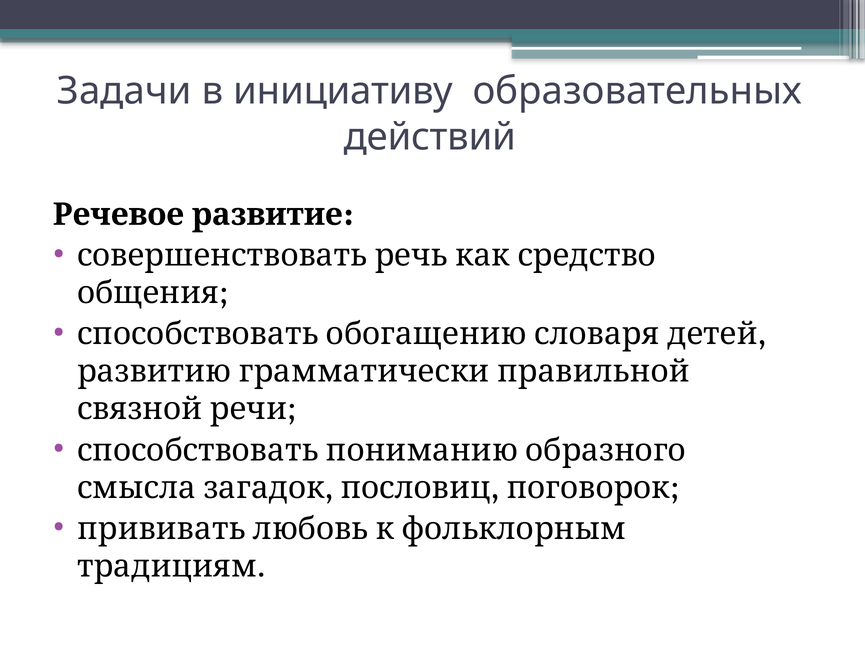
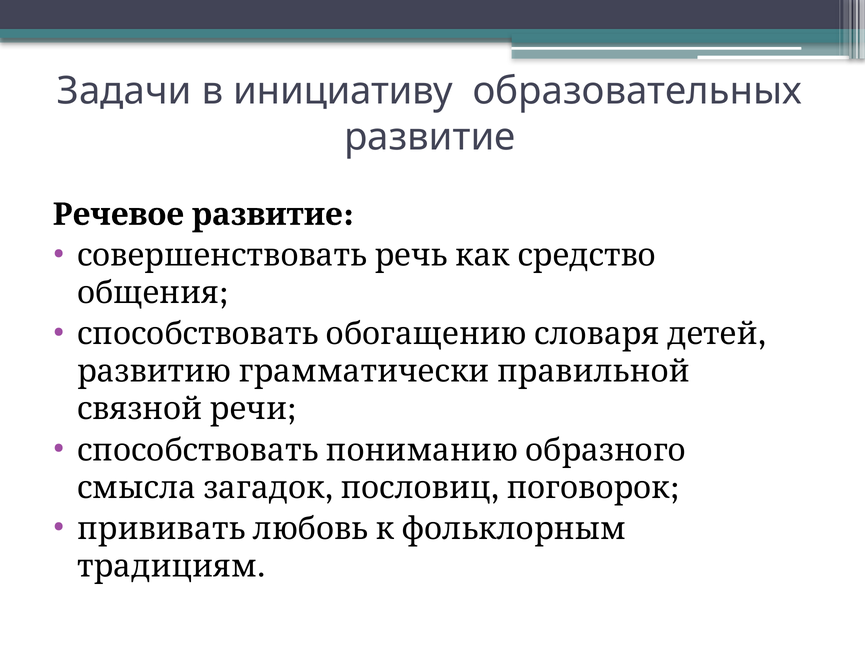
действий at (430, 137): действий -> развитие
